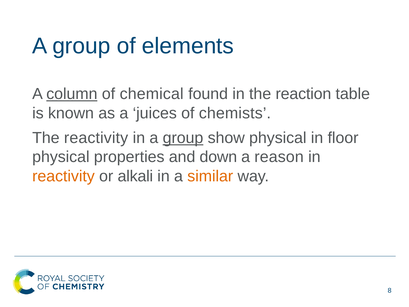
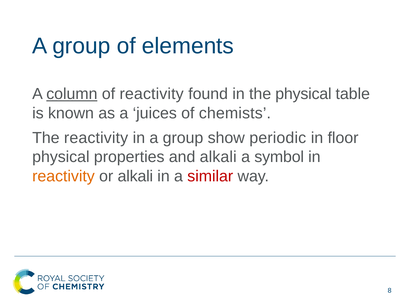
of chemical: chemical -> reactivity
the reaction: reaction -> physical
group at (183, 138) underline: present -> none
show physical: physical -> periodic
and down: down -> alkali
reason: reason -> symbol
similar colour: orange -> red
